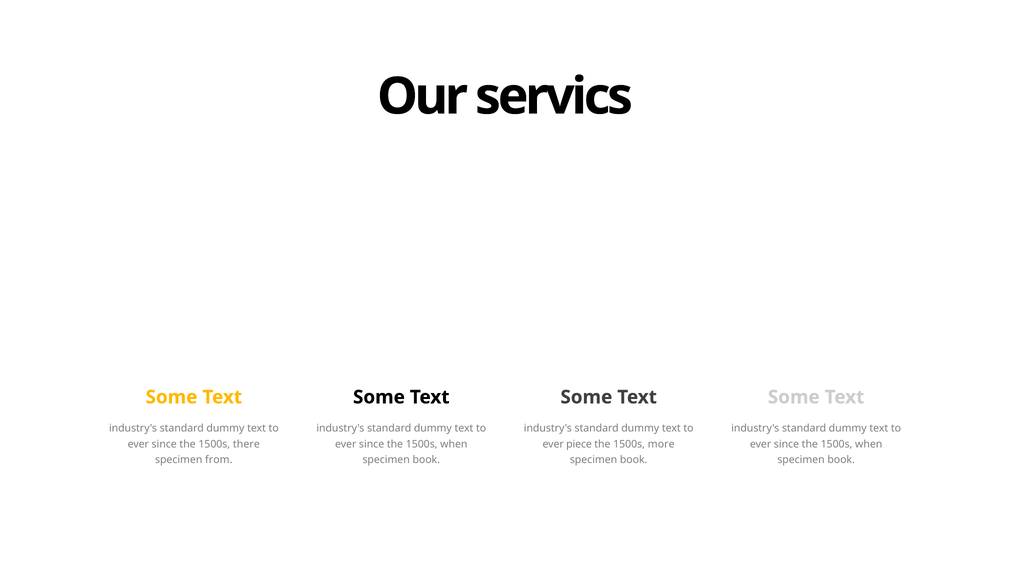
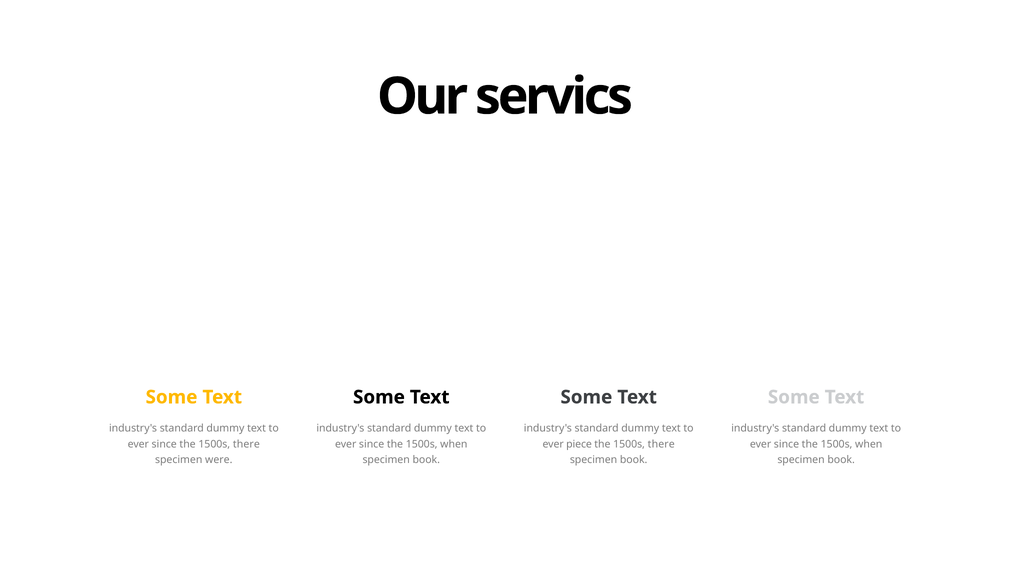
more at (661, 444): more -> there
from: from -> were
